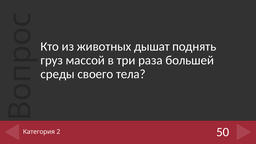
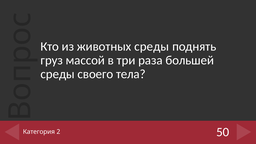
животных дышат: дышат -> среды
